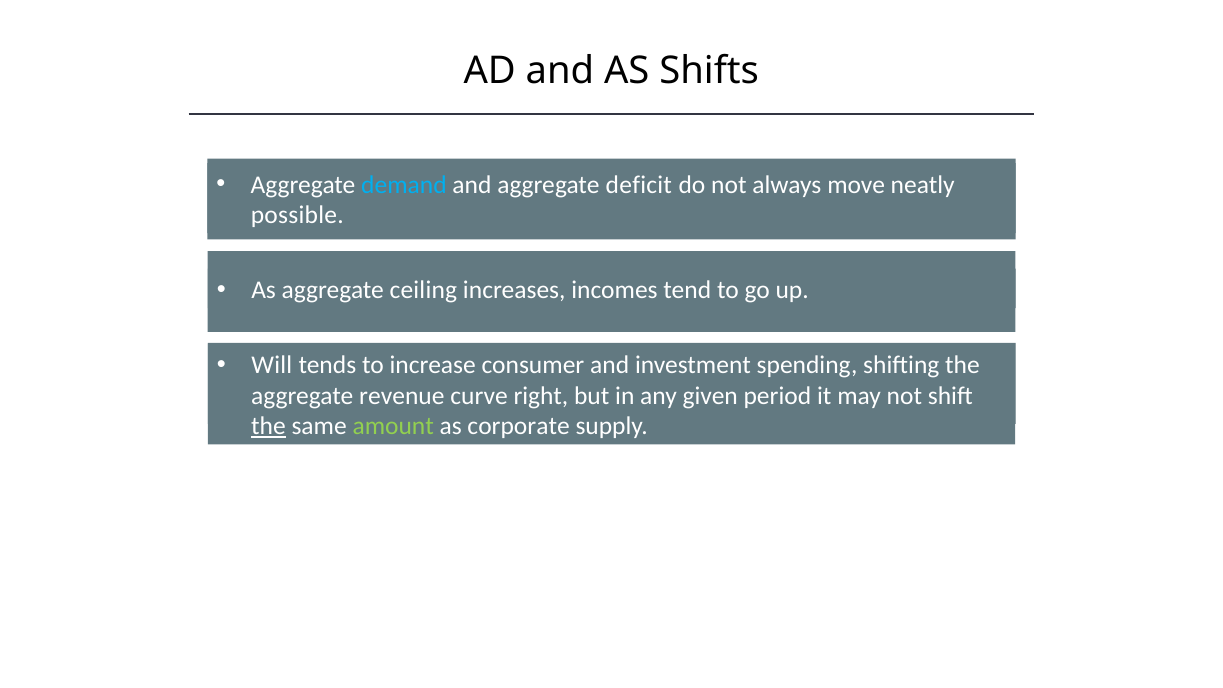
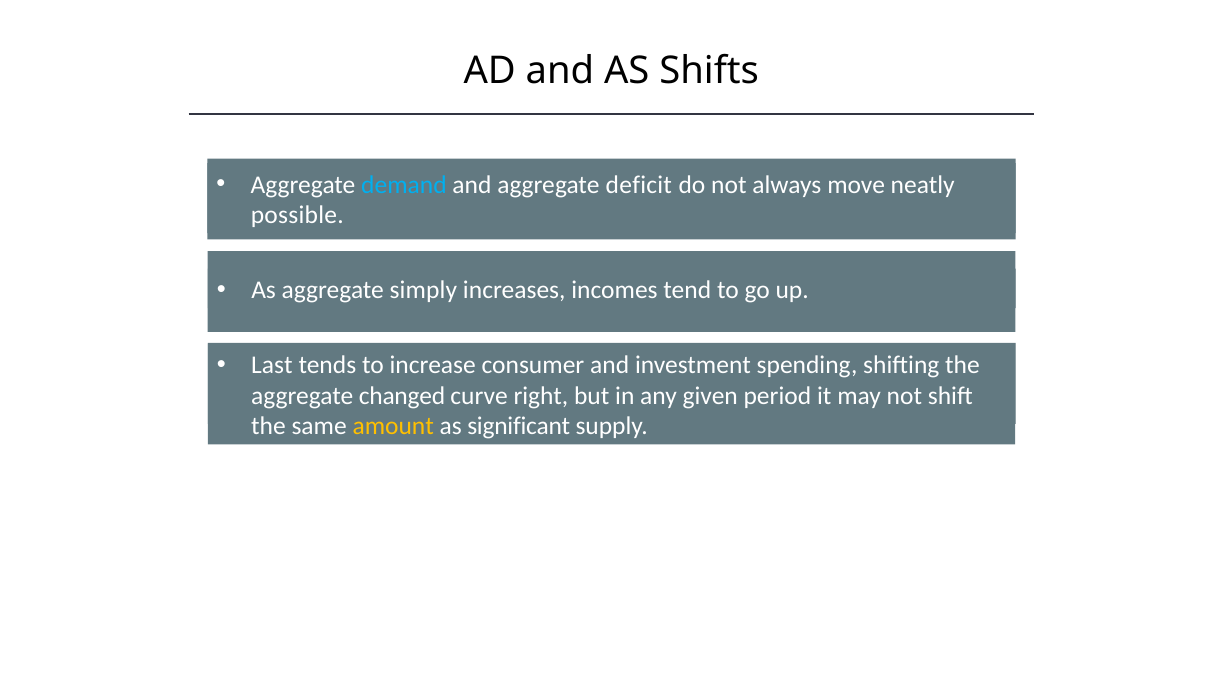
ceiling: ceiling -> simply
Will: Will -> Last
revenue: revenue -> changed
the at (268, 426) underline: present -> none
amount colour: light green -> yellow
corporate: corporate -> significant
